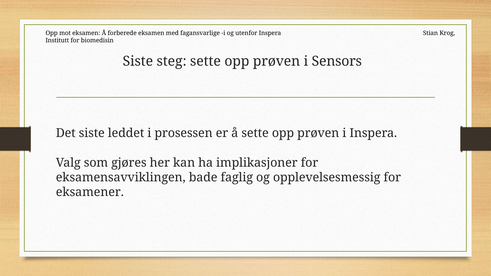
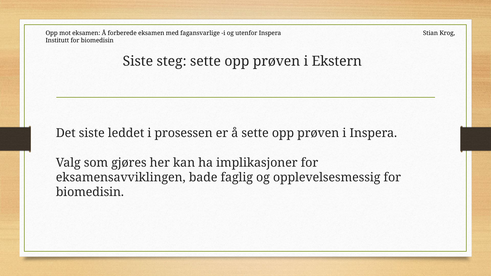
Sensors: Sensors -> Ekstern
eksamener at (90, 192): eksamener -> biomedisin
